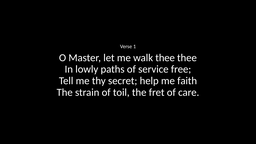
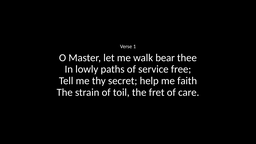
walk thee: thee -> bear
